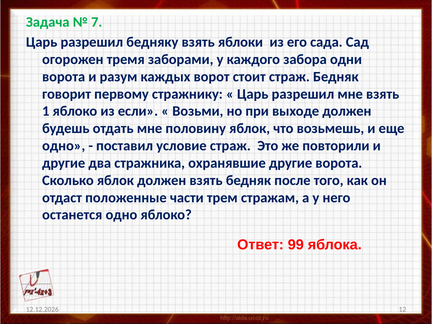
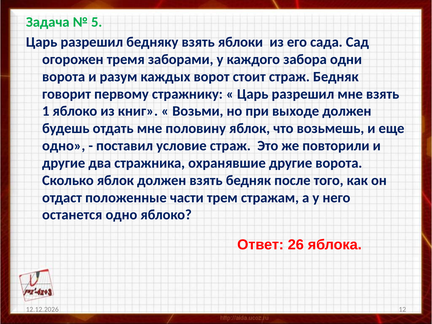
7: 7 -> 5
если: если -> книг
99: 99 -> 26
